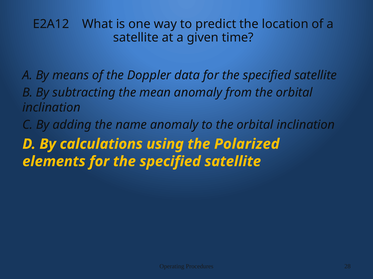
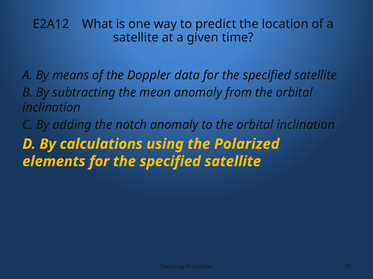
name: name -> notch
